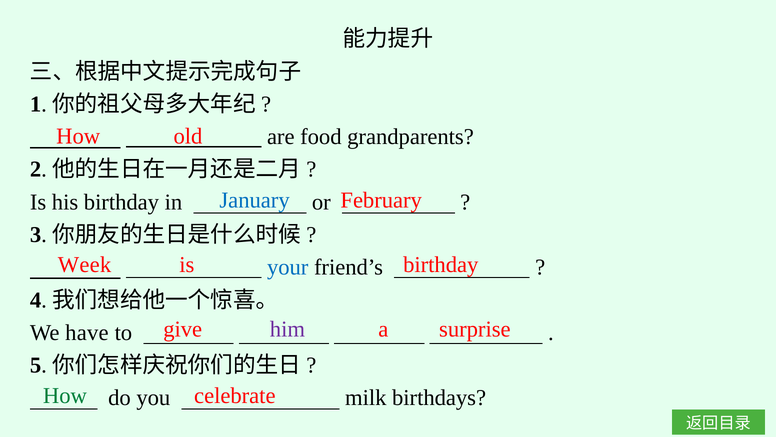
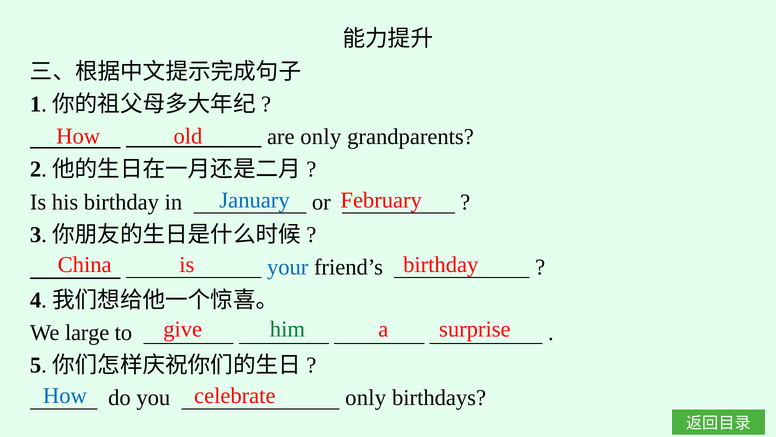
are food: food -> only
Week: Week -> China
him colour: purple -> green
have: have -> large
How at (65, 395) colour: green -> blue
you milk: milk -> only
